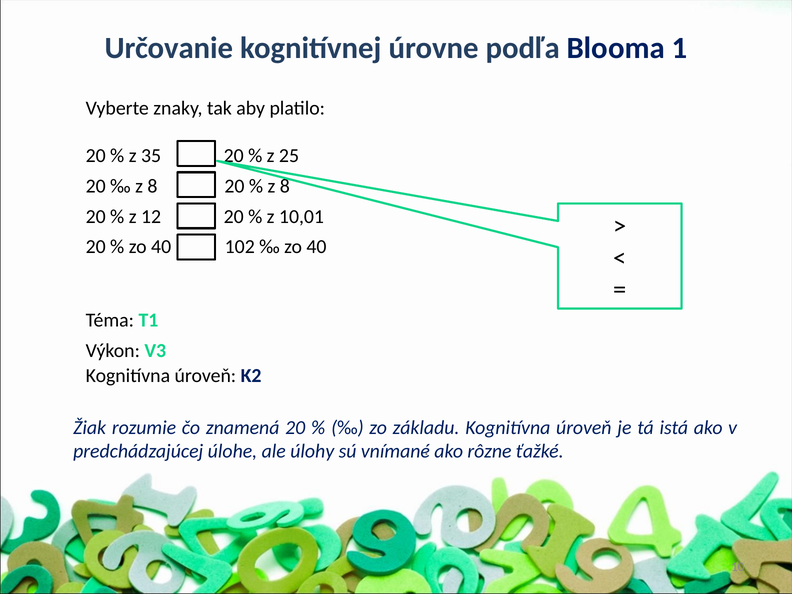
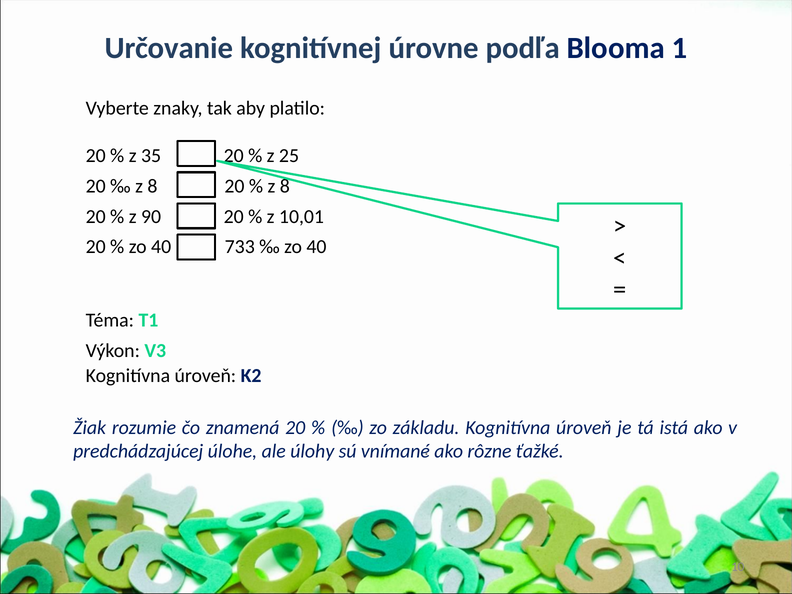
12: 12 -> 90
102: 102 -> 733
